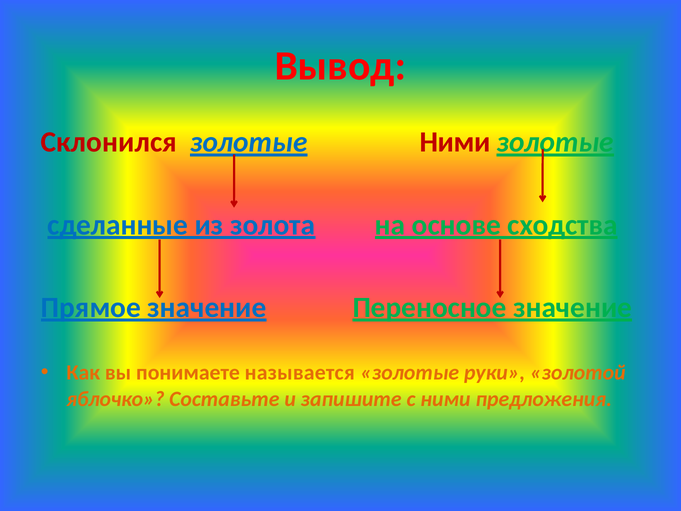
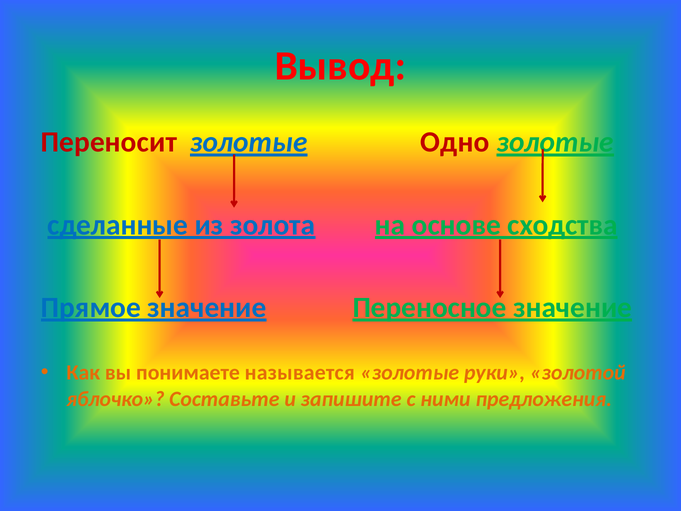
Склонился: Склонился -> Переносит
Ними at (455, 142): Ними -> Одно
